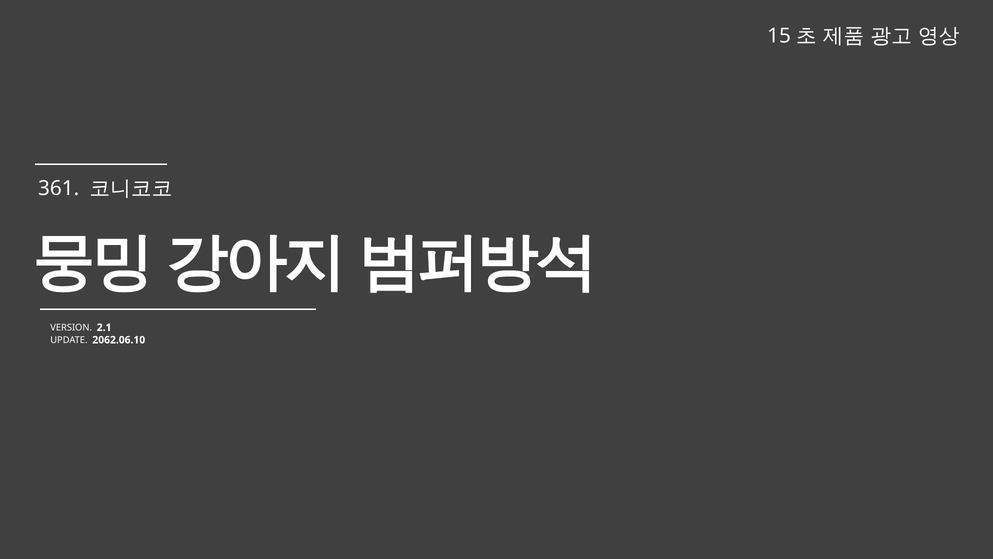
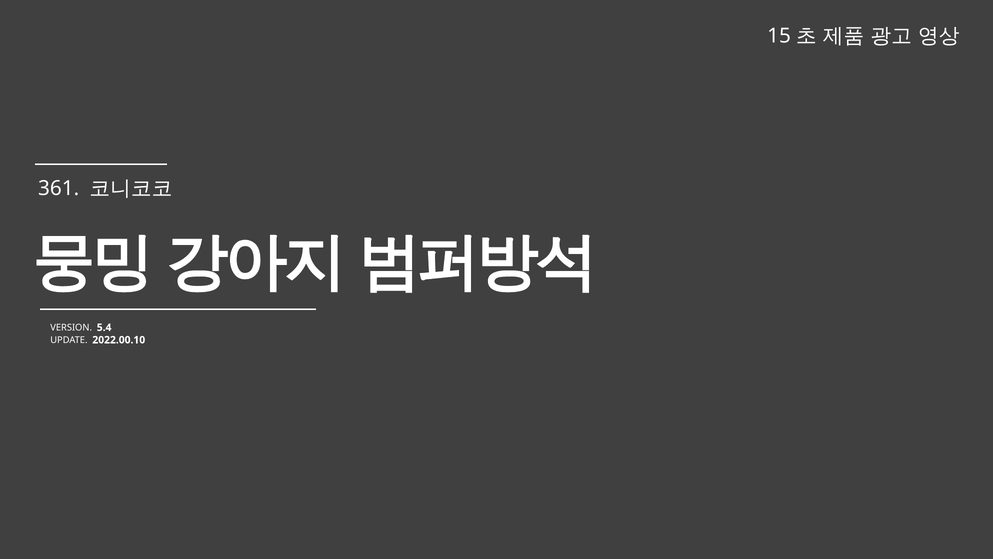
2.1: 2.1 -> 5.4
2062.06.10: 2062.06.10 -> 2022.00.10
